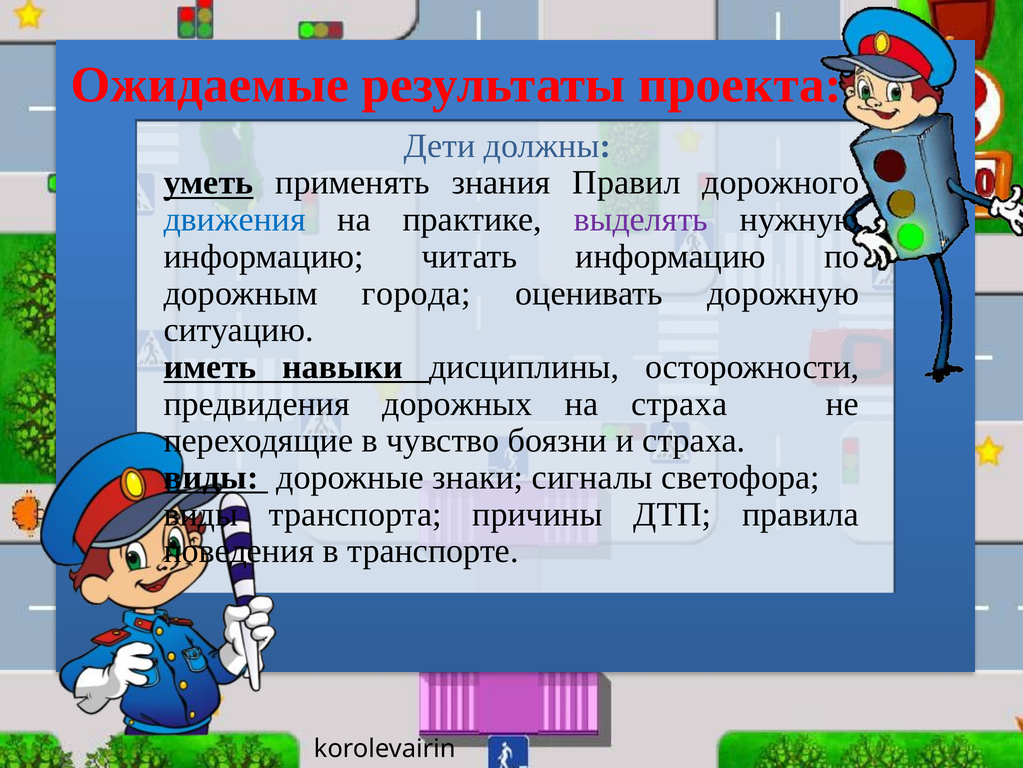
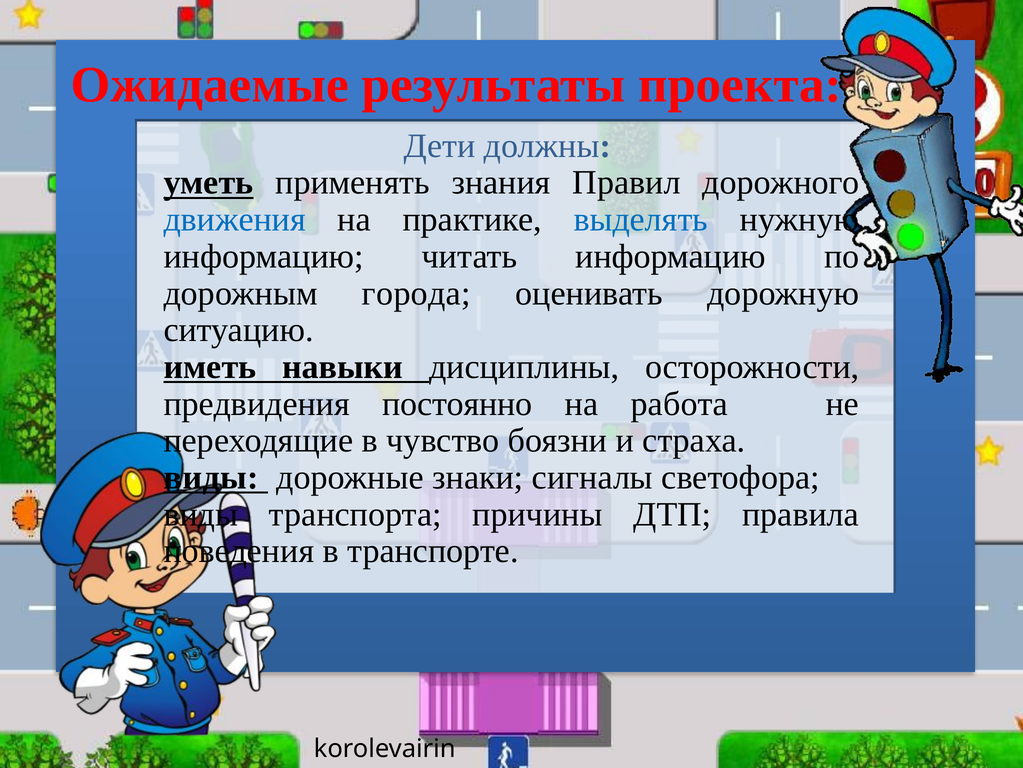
выделять colour: purple -> blue
дорожных: дорожных -> постоянно
на страха: страха -> работа
